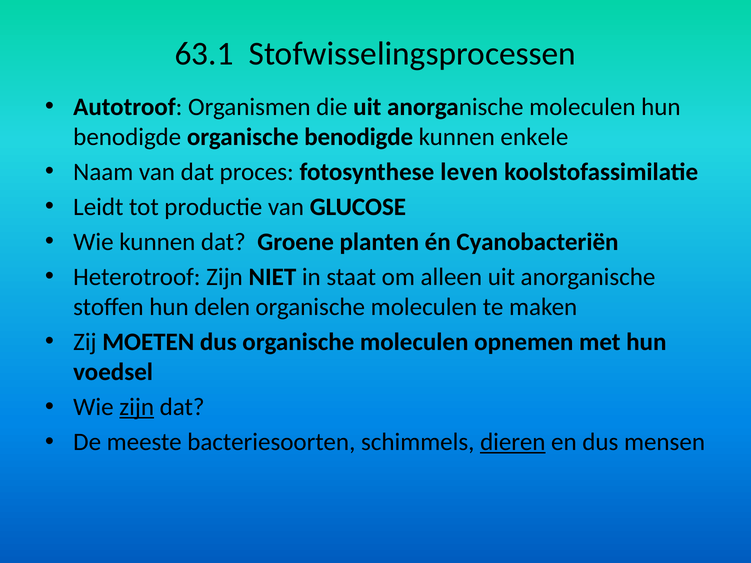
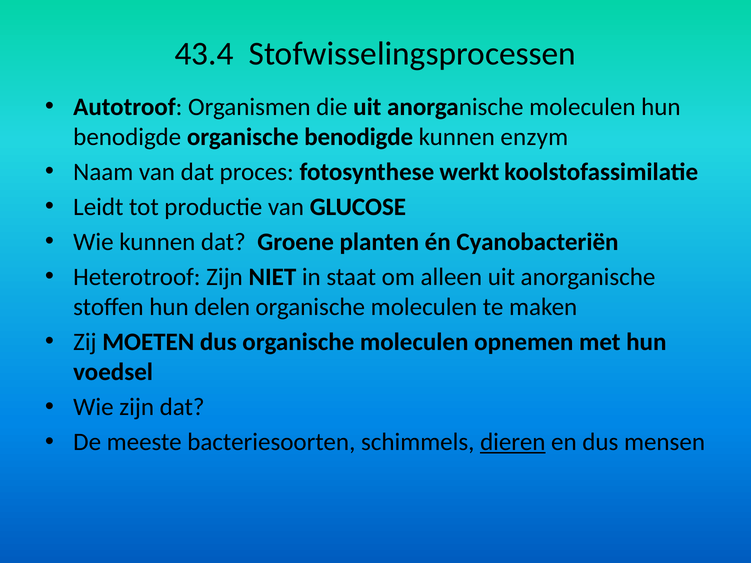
63.1: 63.1 -> 43.4
enkele: enkele -> enzym
leven: leven -> werkt
zijn at (137, 407) underline: present -> none
